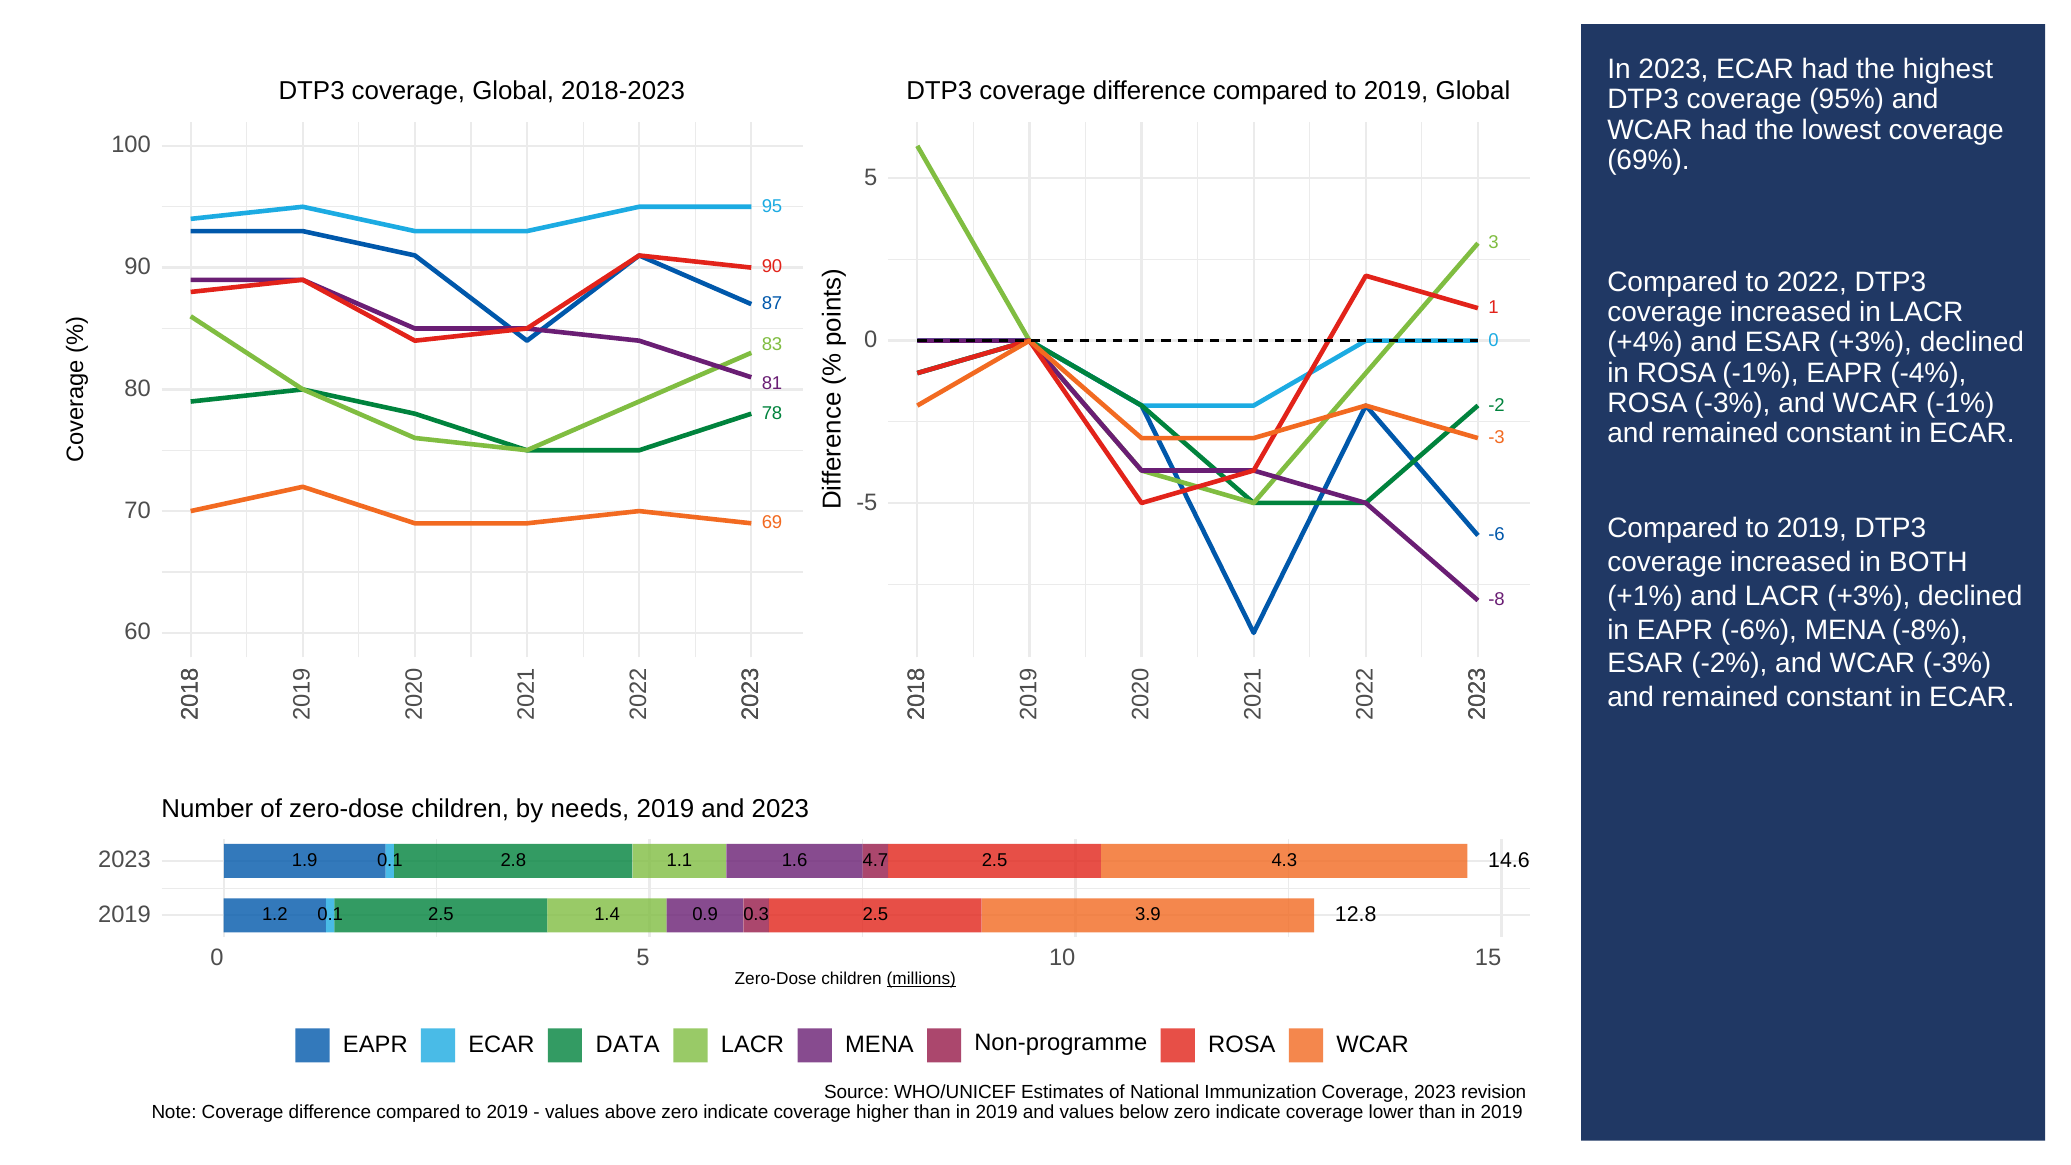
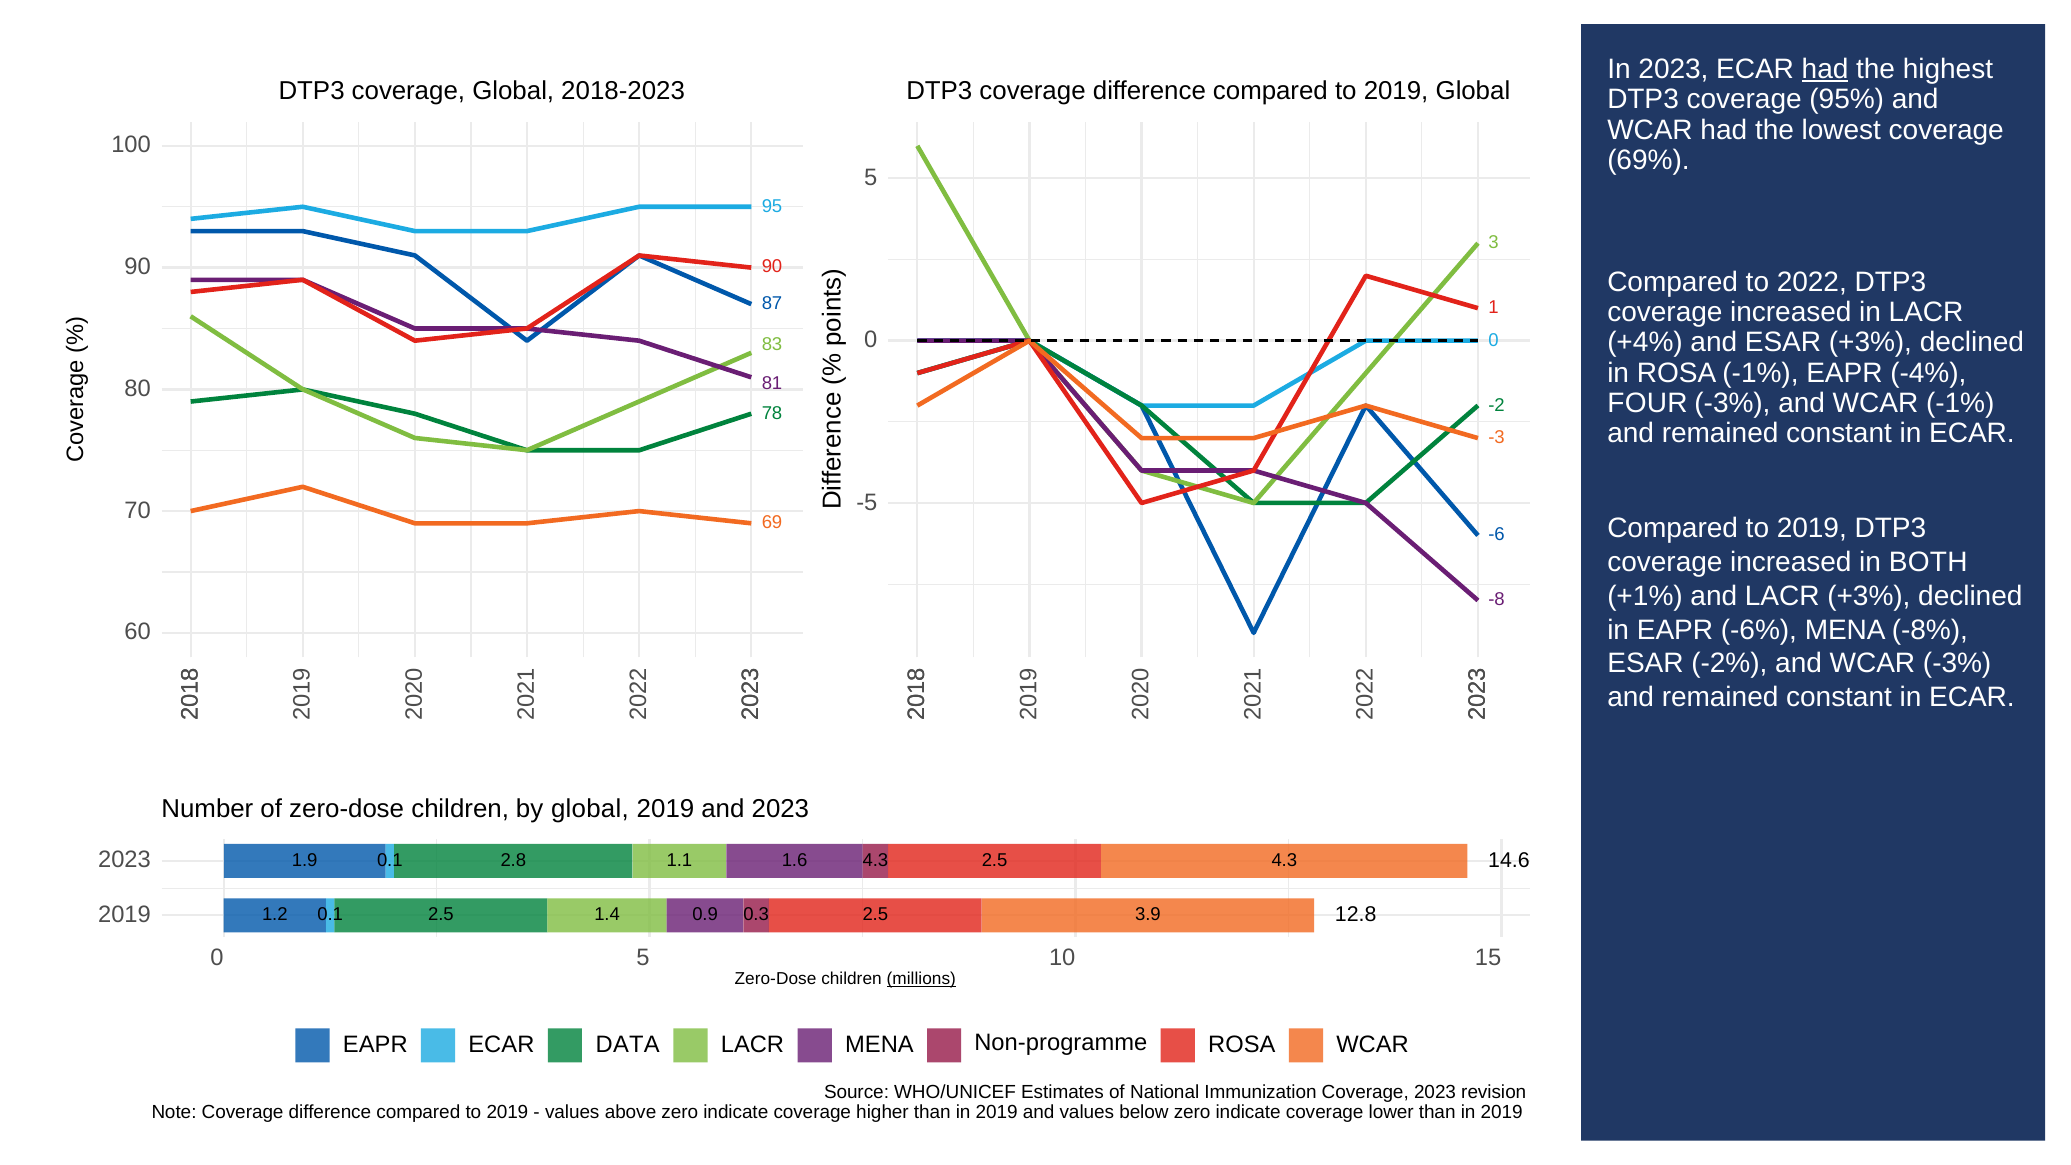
had at (1825, 69) underline: none -> present
ROSA at (1648, 403): ROSA -> FOUR
by needs: needs -> global
4.7 at (875, 860): 4.7 -> 4.3
